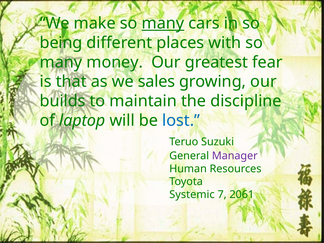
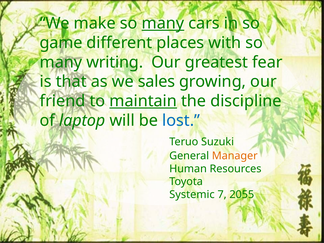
being: being -> game
money: money -> writing
builds: builds -> friend
maintain underline: none -> present
Manager colour: purple -> orange
2061: 2061 -> 2055
